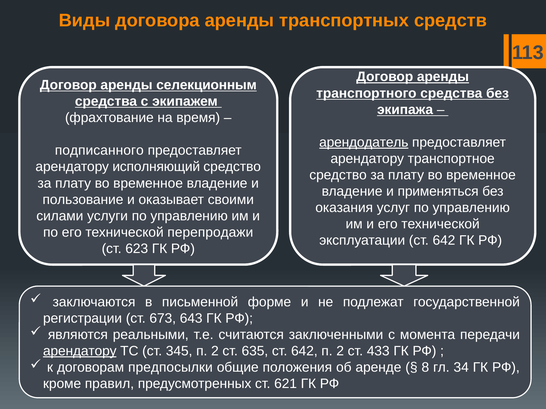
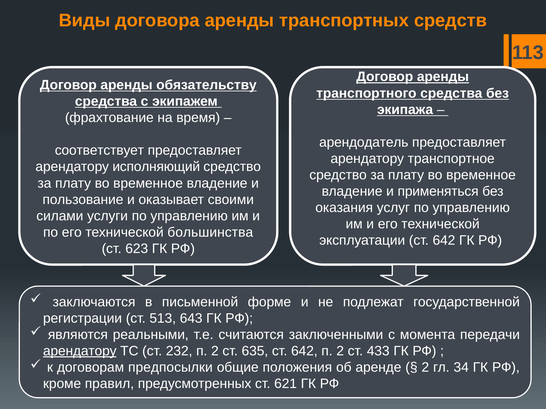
селекционным: селекционным -> обязательству
арендодатель underline: present -> none
подписанного: подписанного -> соответствует
перепродажи: перепродажи -> большинства
673: 673 -> 513
345: 345 -> 232
8 at (425, 368): 8 -> 2
